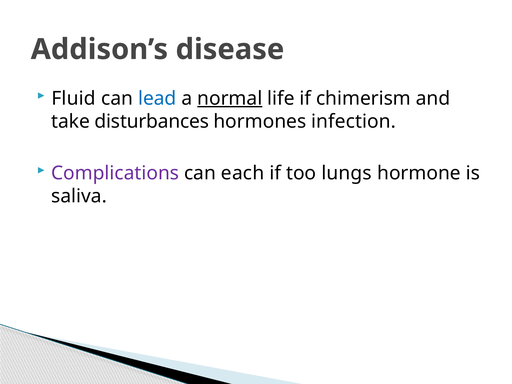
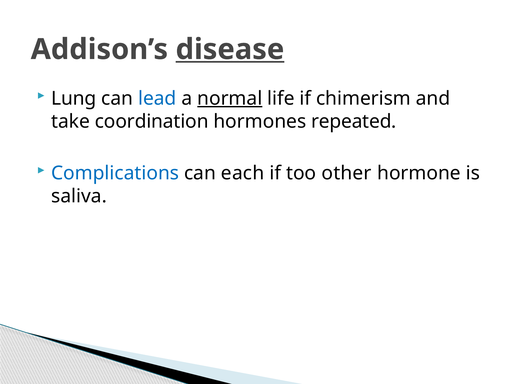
disease underline: none -> present
Fluid: Fluid -> Lung
disturbances: disturbances -> coordination
infection: infection -> repeated
Complications colour: purple -> blue
lungs: lungs -> other
